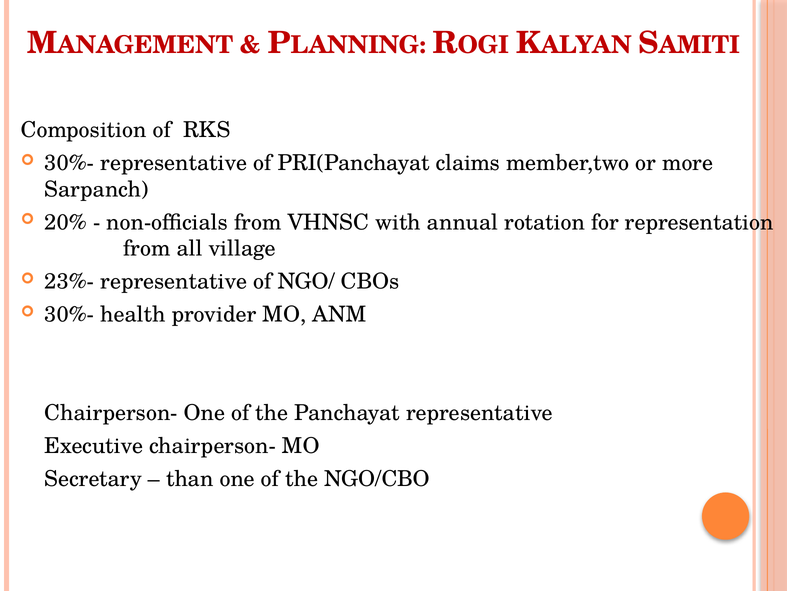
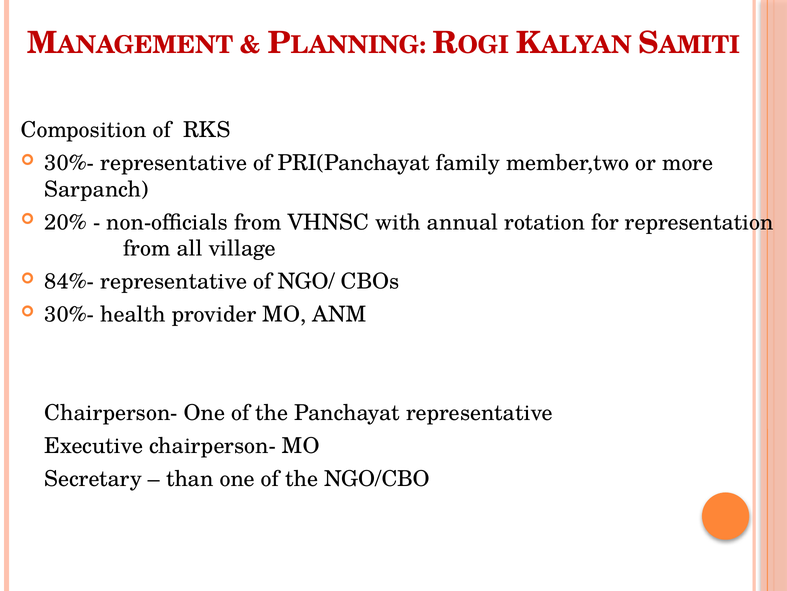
claims: claims -> family
23%-: 23%- -> 84%-
